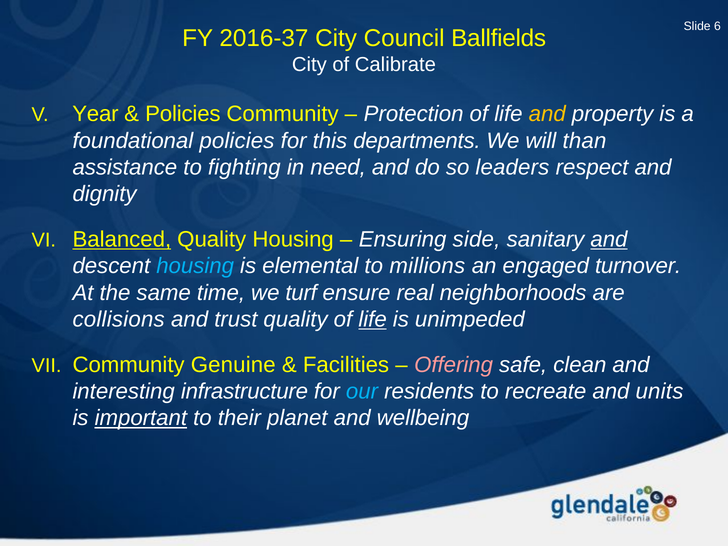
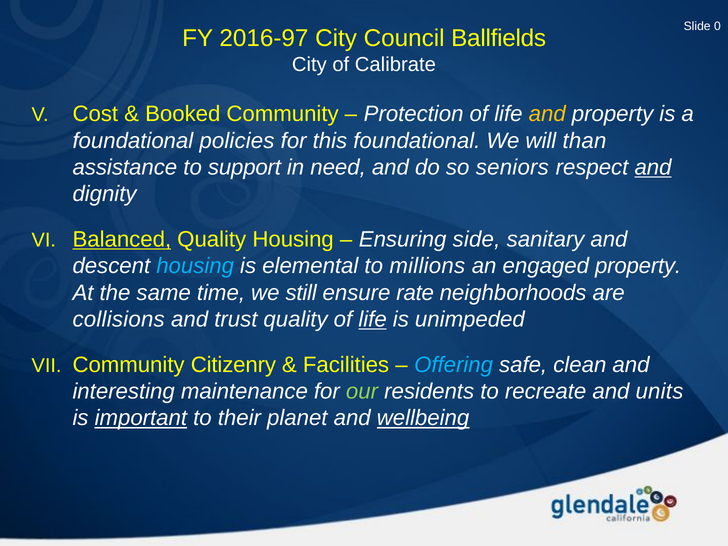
6: 6 -> 0
2016-37: 2016-37 -> 2016-97
Year: Year -> Cost
Policies at (183, 114): Policies -> Booked
this departments: departments -> foundational
fighting: fighting -> support
leaders: leaders -> seniors
and at (653, 167) underline: none -> present
and at (609, 239) underline: present -> none
engaged turnover: turnover -> property
turf: turf -> still
real: real -> rate
Genuine: Genuine -> Citizenry
Offering colour: pink -> light blue
infrastructure: infrastructure -> maintenance
our colour: light blue -> light green
wellbeing underline: none -> present
